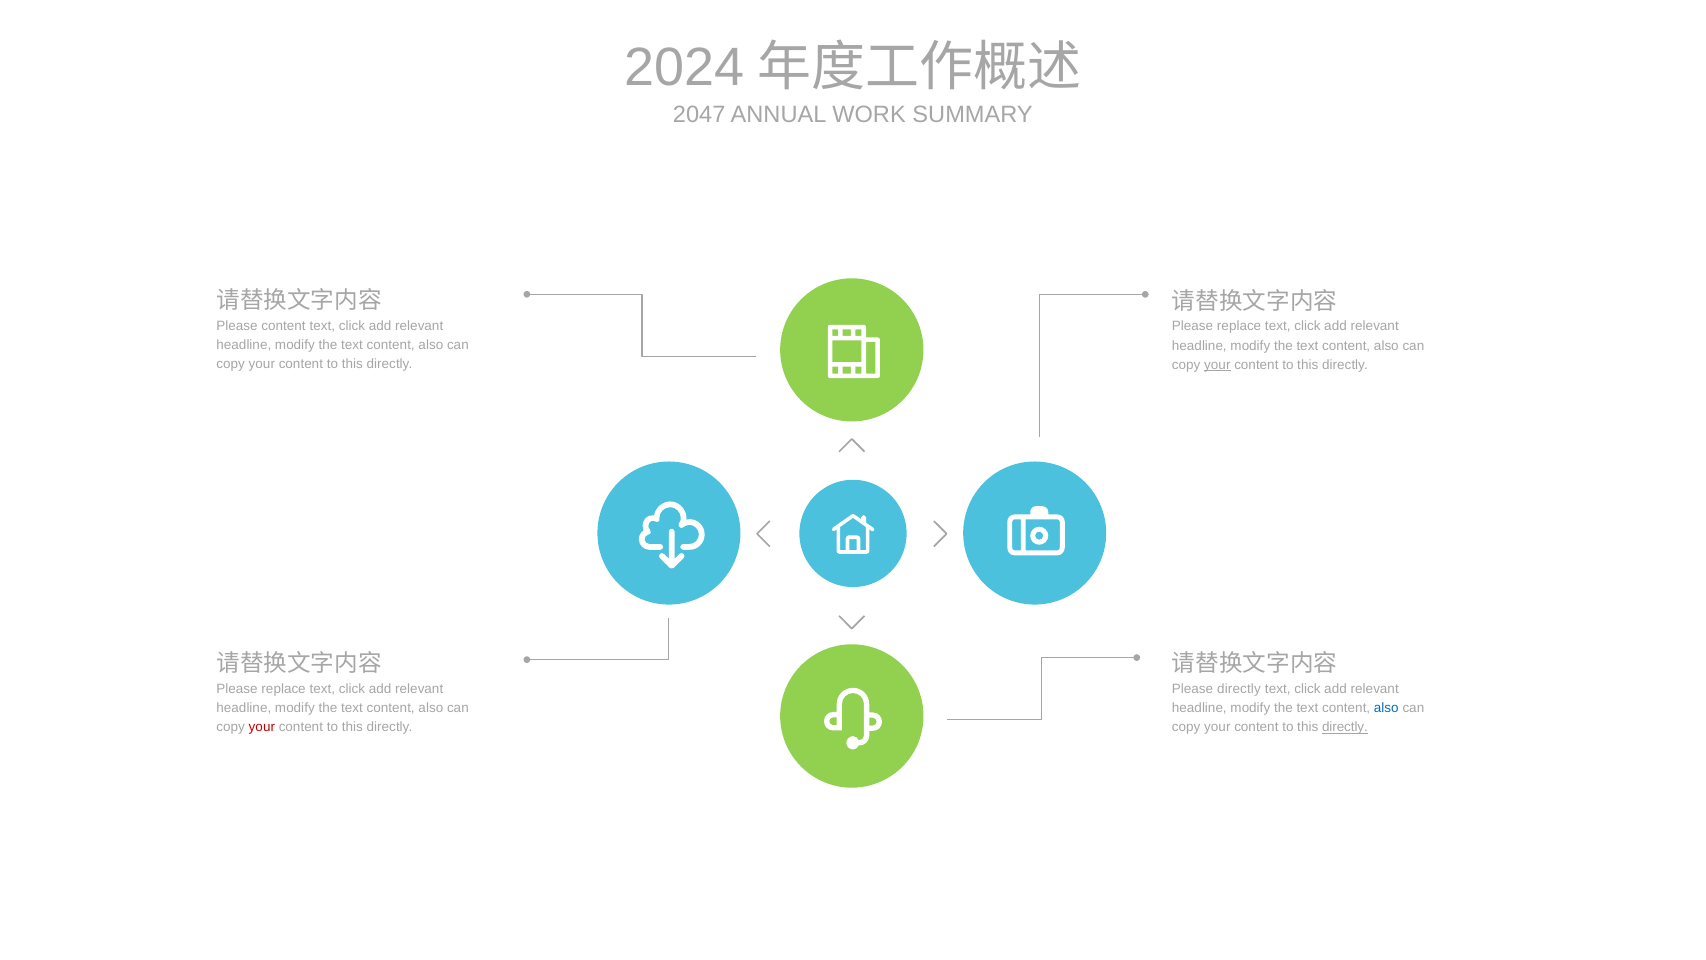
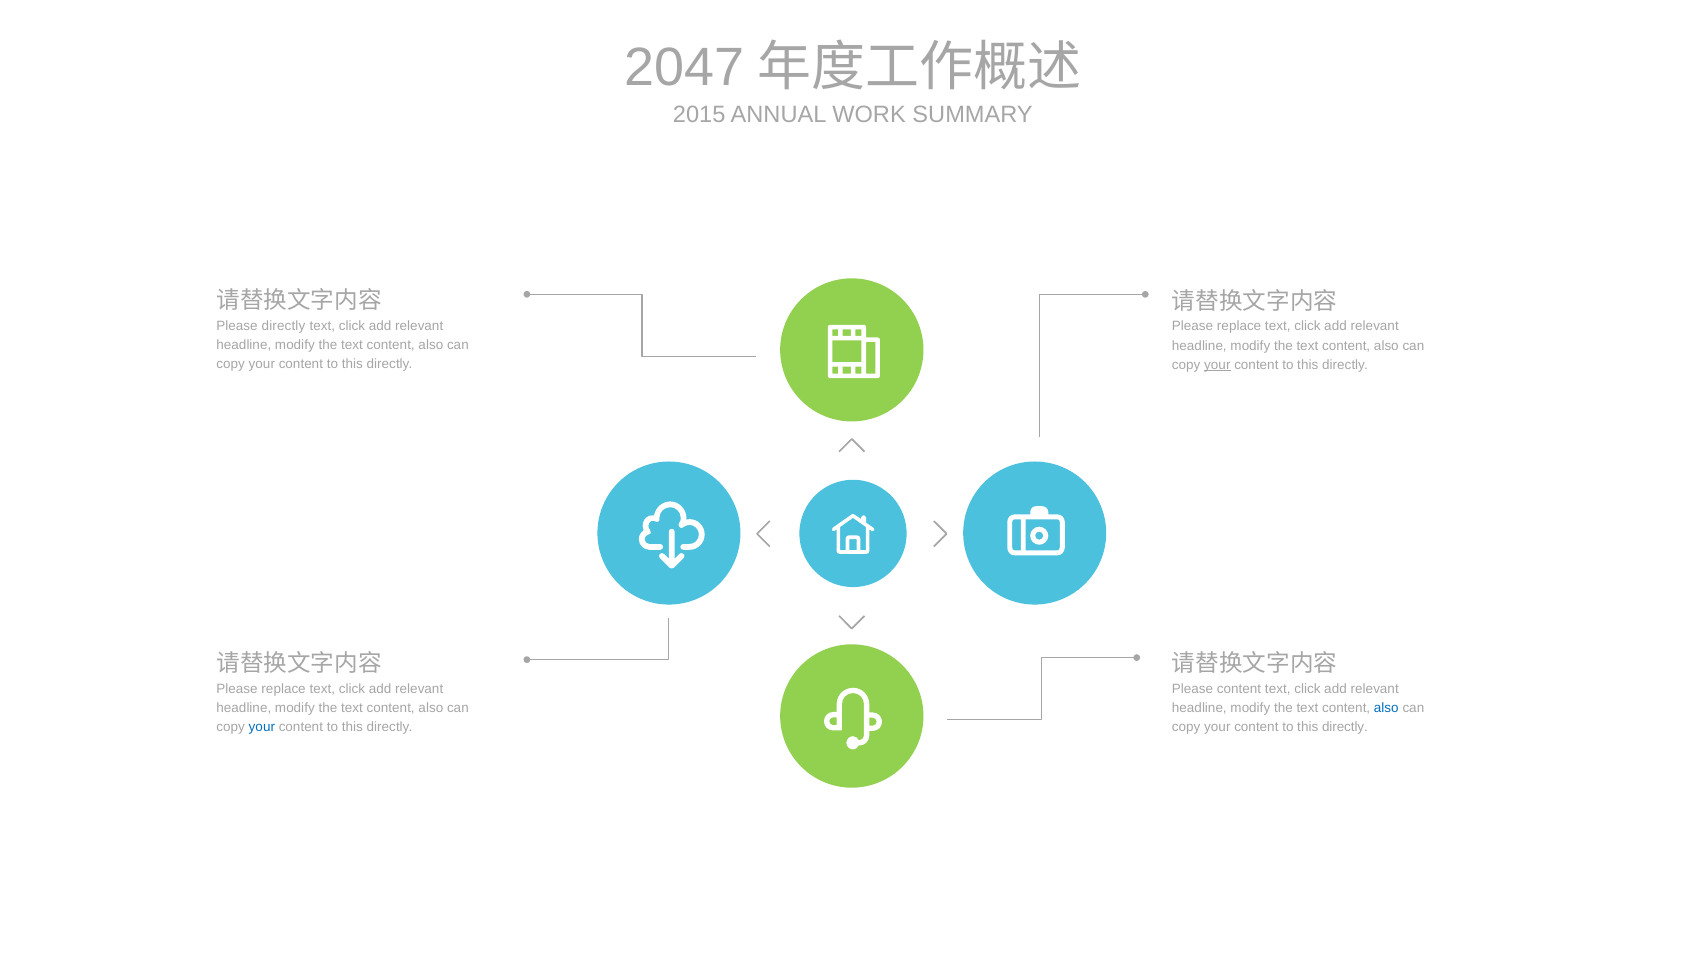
2024: 2024 -> 2047
2047: 2047 -> 2015
Please content: content -> directly
Please directly: directly -> content
your at (262, 727) colour: red -> blue
directly at (1345, 727) underline: present -> none
